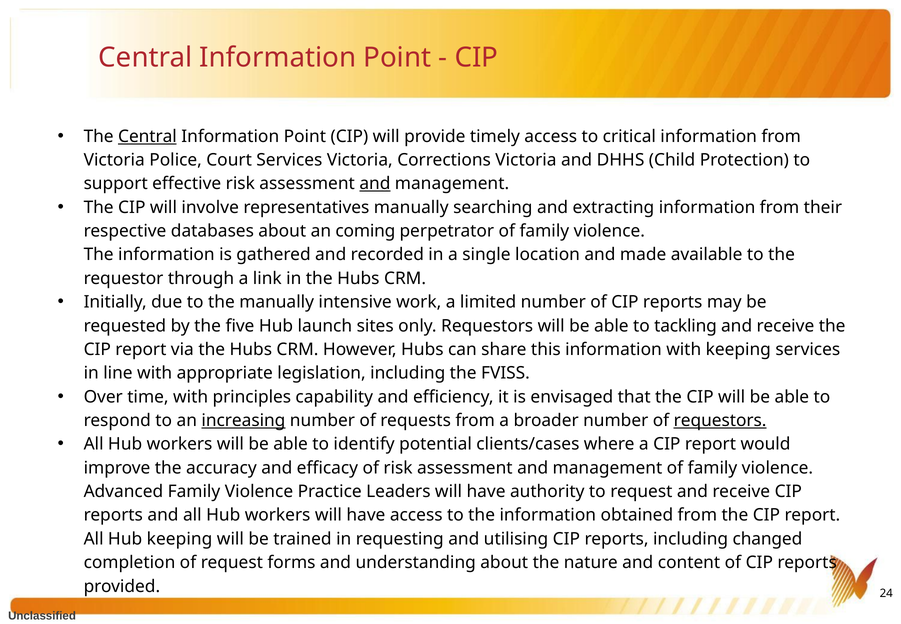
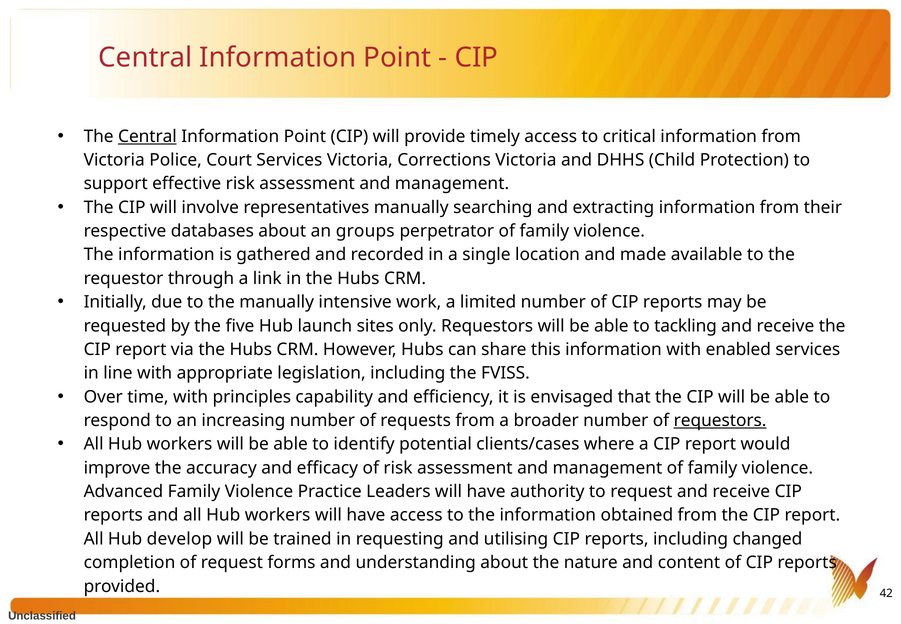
and at (375, 184) underline: present -> none
coming: coming -> groups
with keeping: keeping -> enabled
increasing underline: present -> none
Hub keeping: keeping -> develop
24: 24 -> 42
